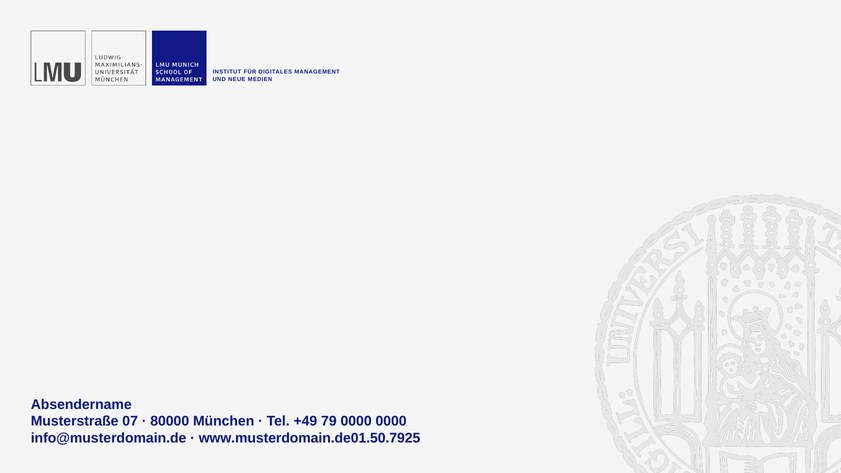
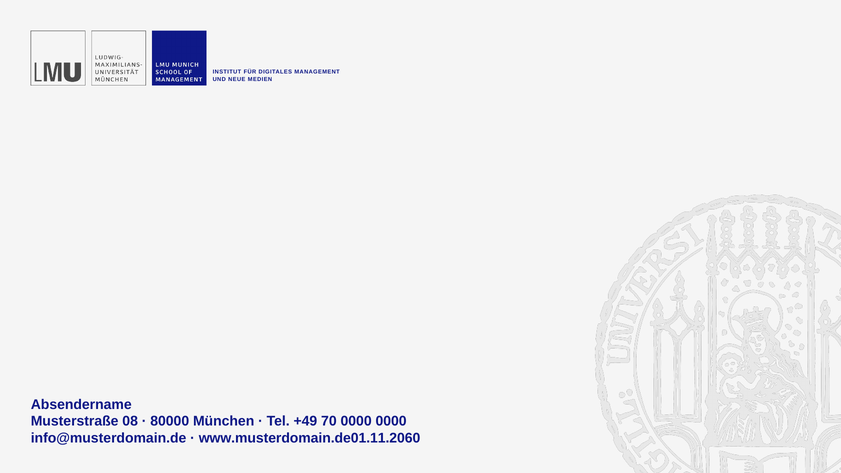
07: 07 -> 08
79: 79 -> 70
www.musterdomain.de01.50.7925: www.musterdomain.de01.50.7925 -> www.musterdomain.de01.11.2060
